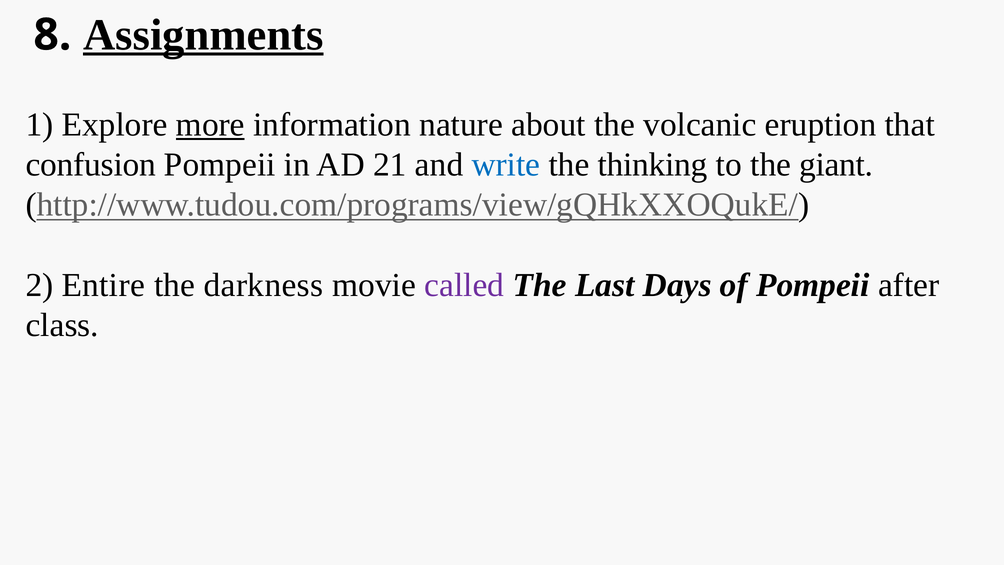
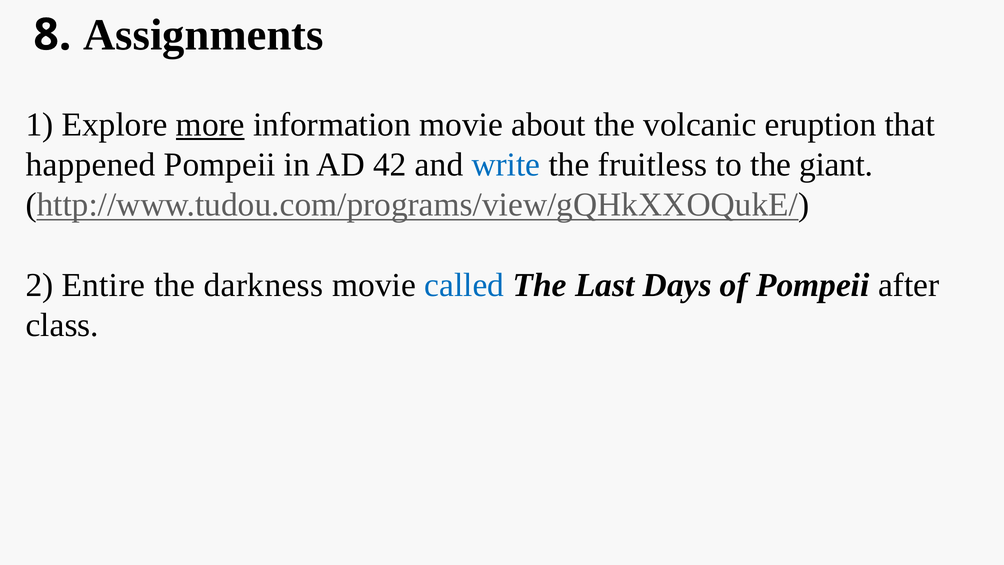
Assignments underline: present -> none
information nature: nature -> movie
confusion: confusion -> happened
21: 21 -> 42
thinking: thinking -> fruitless
called colour: purple -> blue
